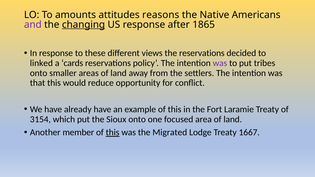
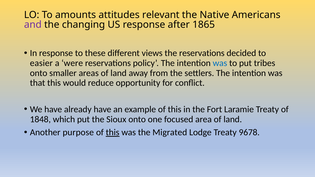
reasons: reasons -> relevant
changing underline: present -> none
linked: linked -> easier
cards: cards -> were
was at (220, 63) colour: purple -> blue
3154: 3154 -> 1848
member: member -> purpose
1667: 1667 -> 9678
